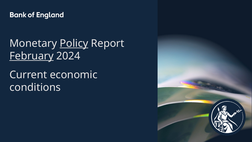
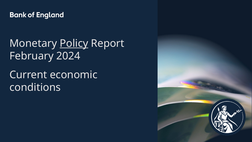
February underline: present -> none
